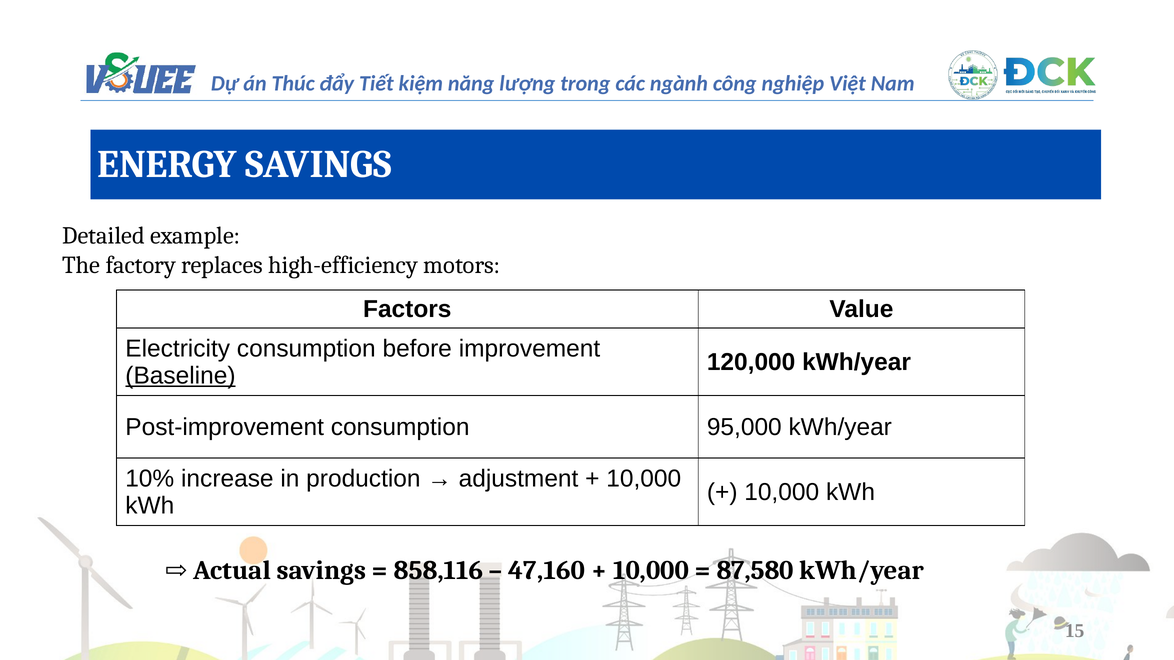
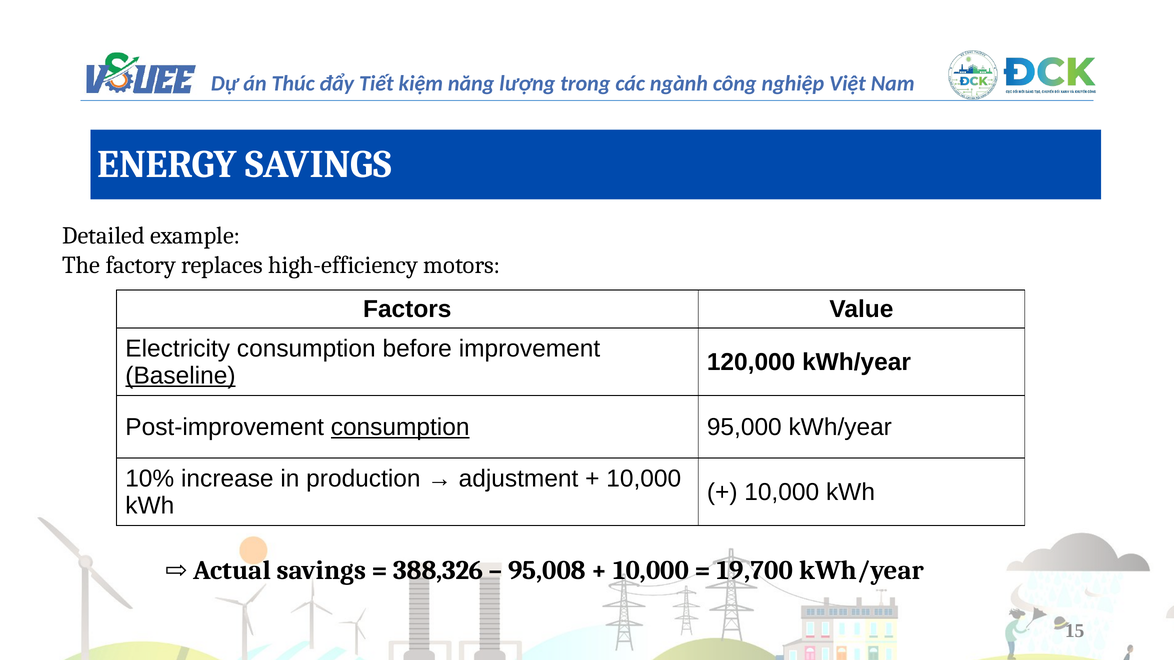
consumption at (400, 427) underline: none -> present
858,116: 858,116 -> 388,326
47,160: 47,160 -> 95,008
87,580: 87,580 -> 19,700
